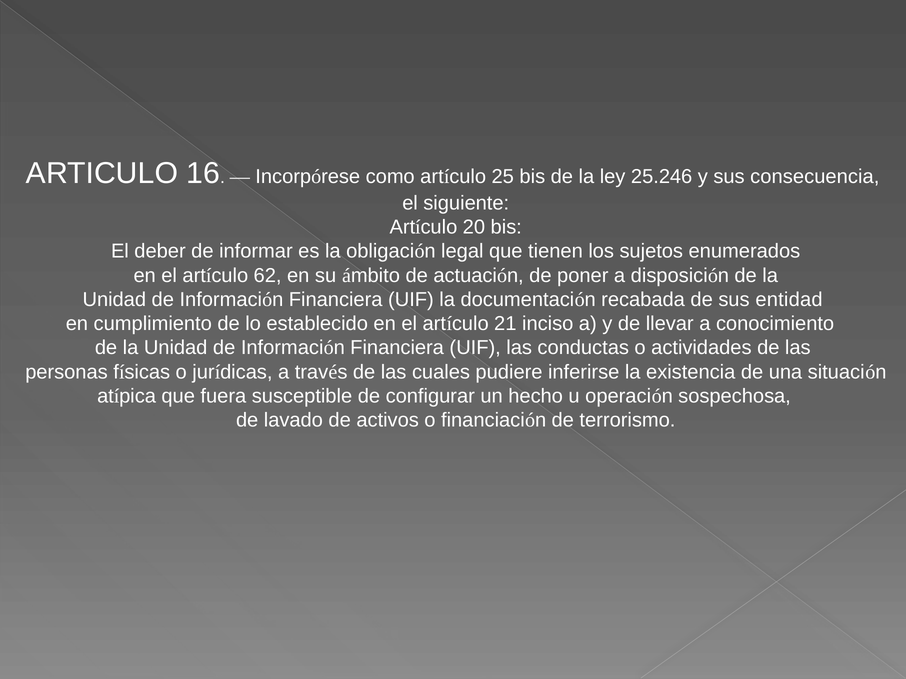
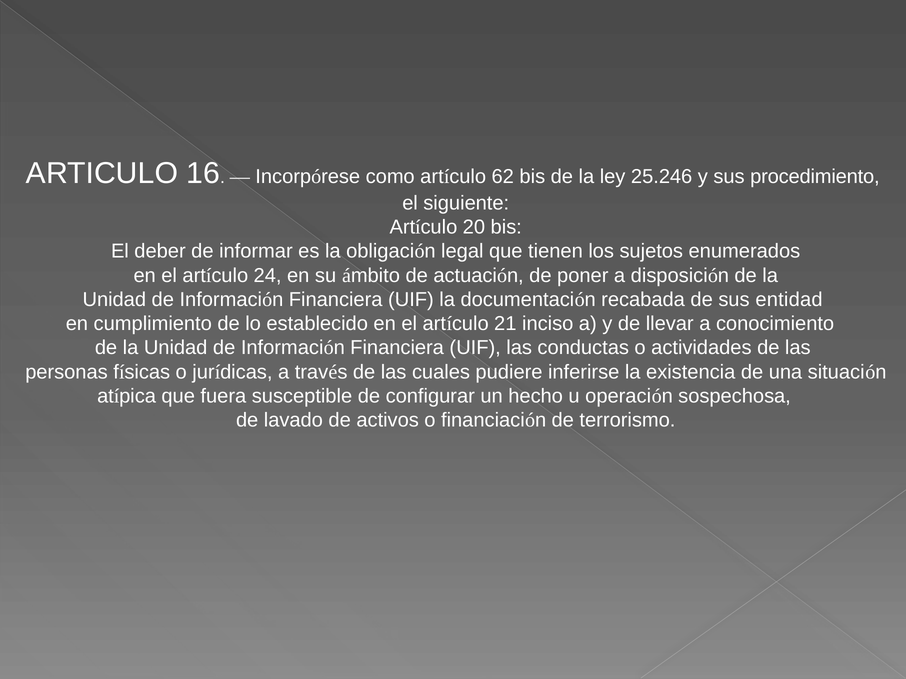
25: 25 -> 62
consecuencia: consecuencia -> procedimiento
62: 62 -> 24
